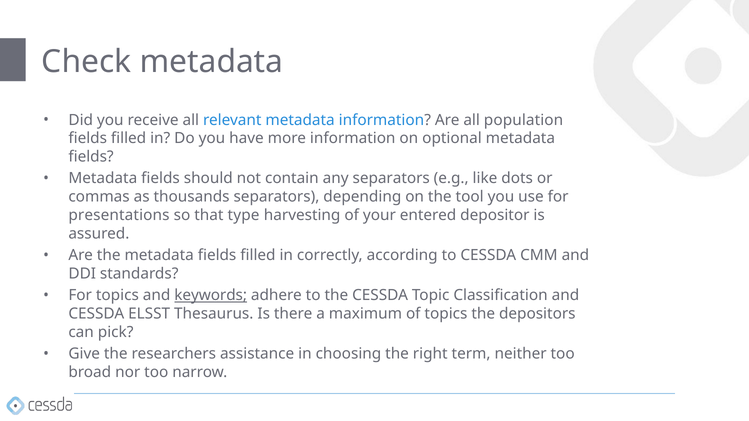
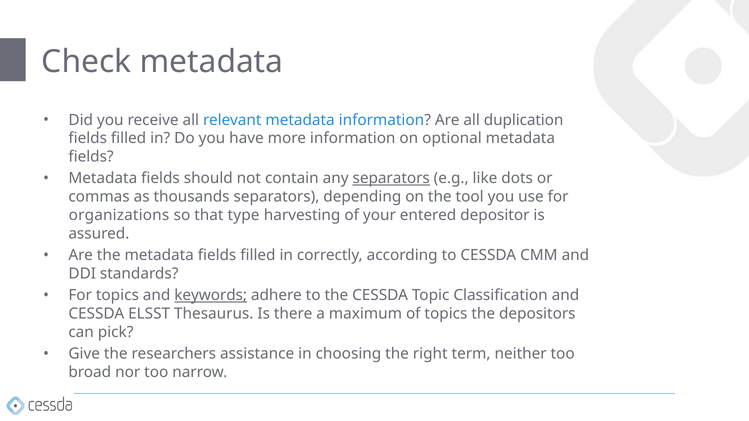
population: population -> duplication
separators at (391, 179) underline: none -> present
presentations: presentations -> organizations
